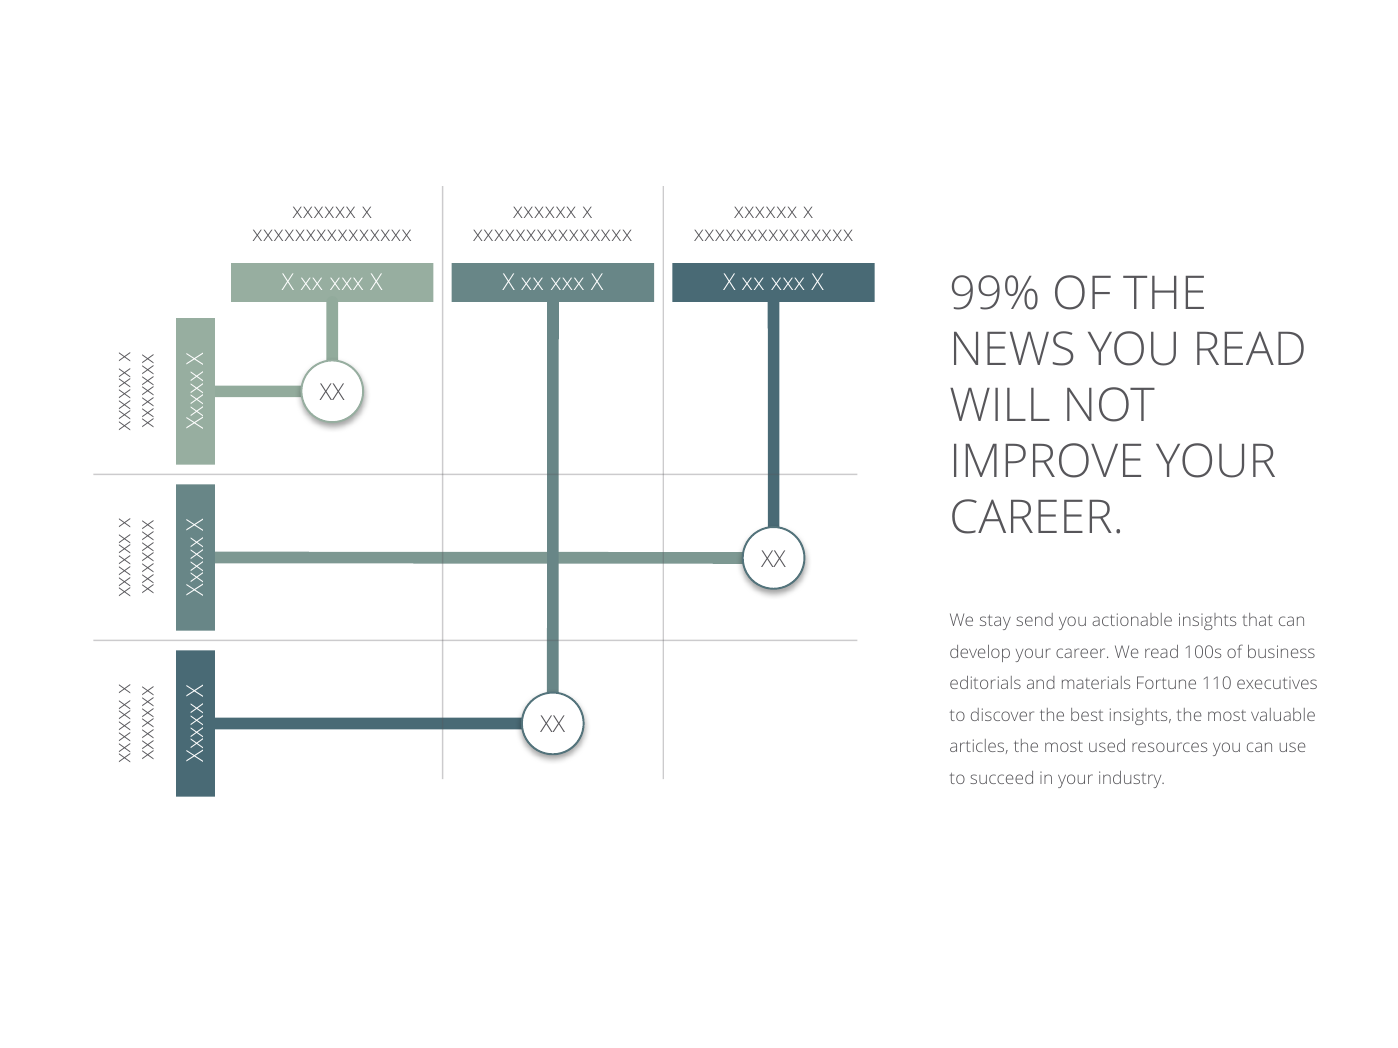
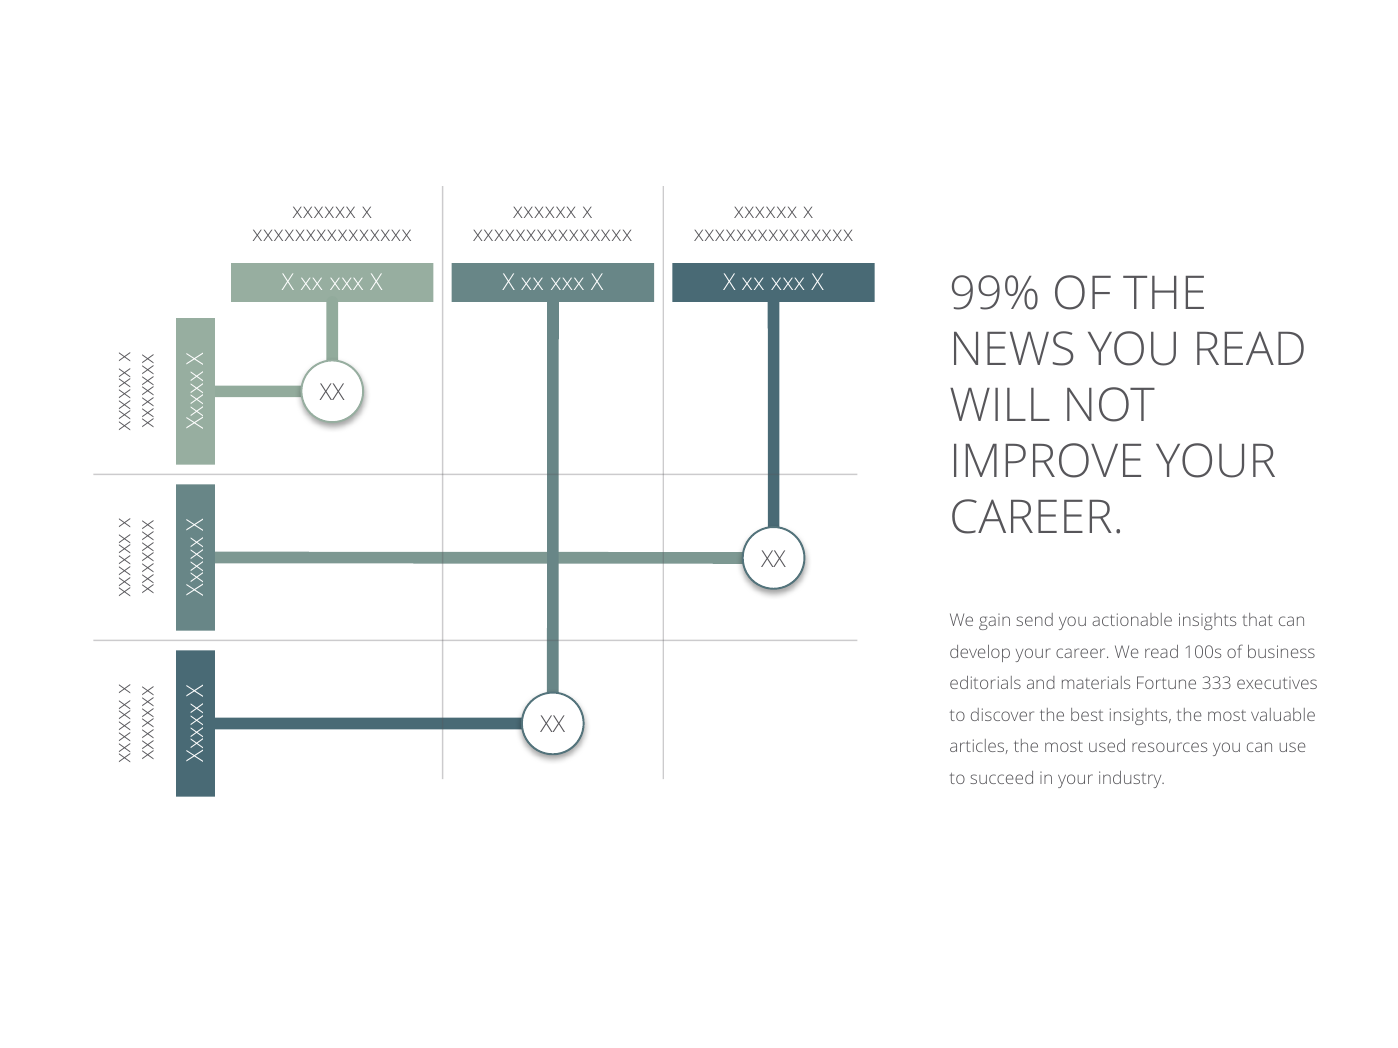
stay: stay -> gain
110: 110 -> 333
